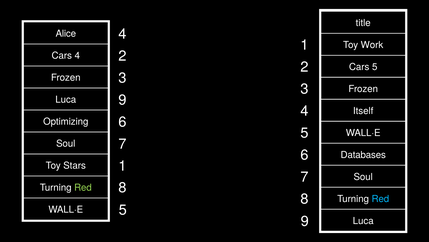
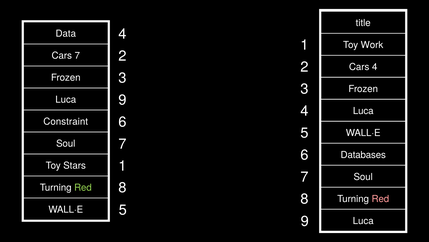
Alice: Alice -> Data
Cars 4: 4 -> 7
Cars 5: 5 -> 4
Itself at (363, 111): Itself -> Luca
Optimizing: Optimizing -> Constraint
Red at (380, 198) colour: light blue -> pink
